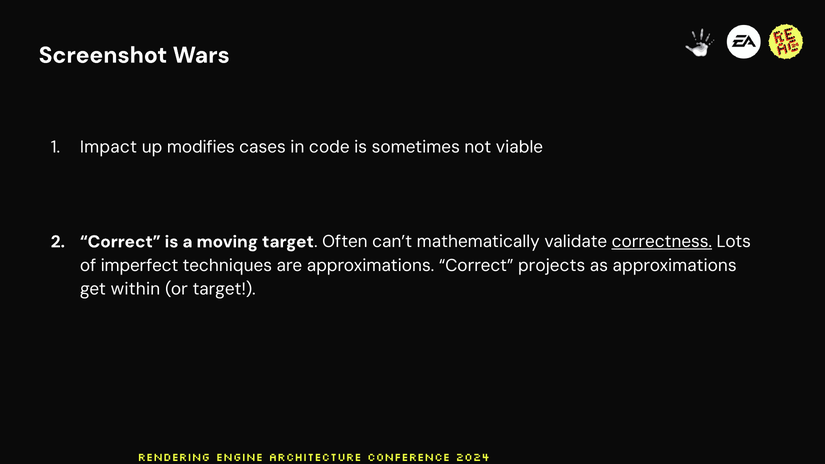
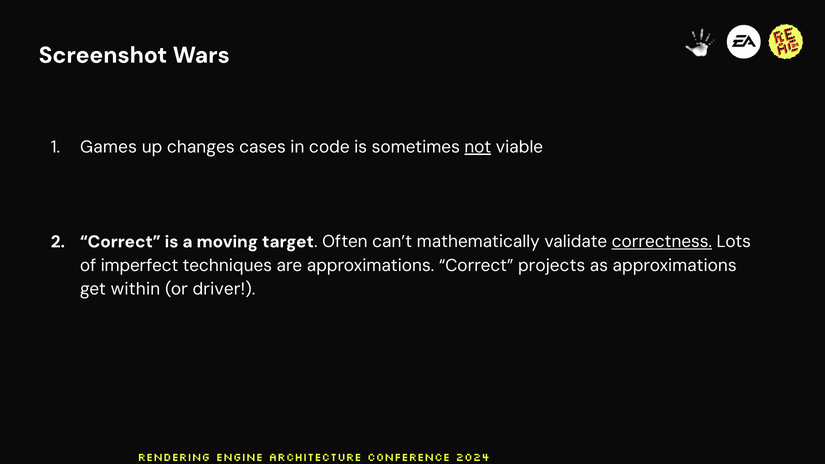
Impact: Impact -> Games
modifies: modifies -> changes
not underline: none -> present
or target: target -> driver
